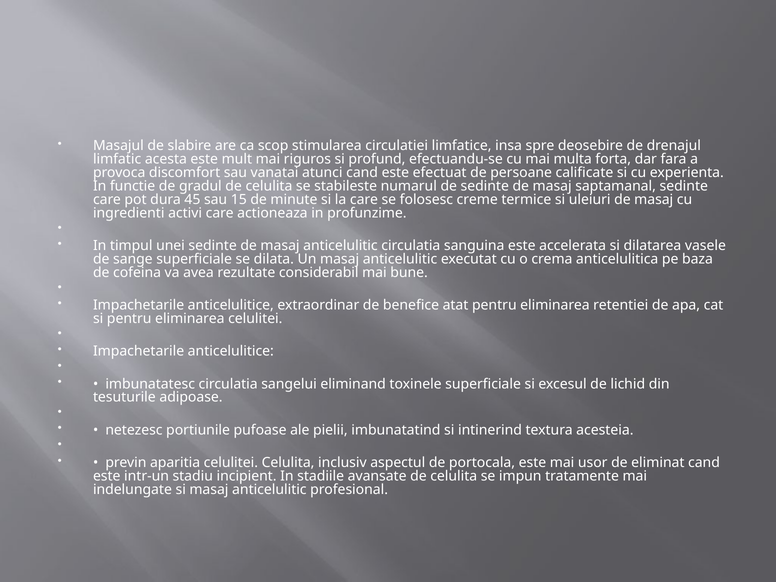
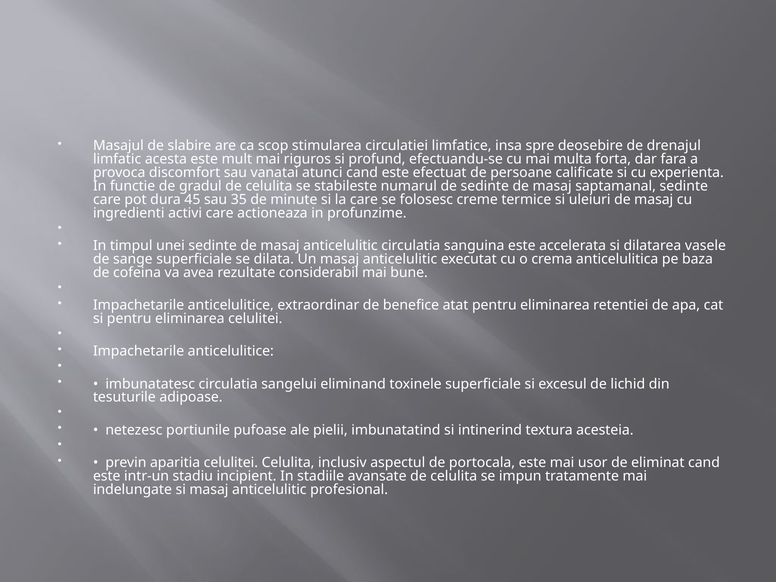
15: 15 -> 35
